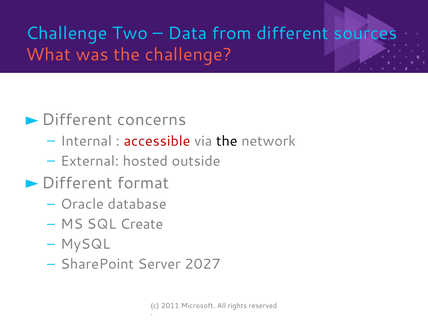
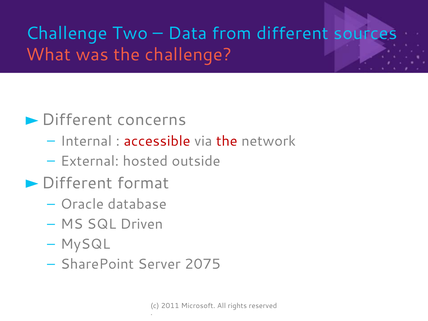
the at (227, 141) colour: black -> red
Create: Create -> Driven
2027: 2027 -> 2075
